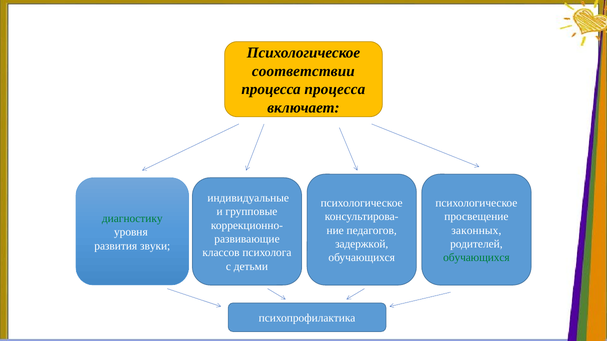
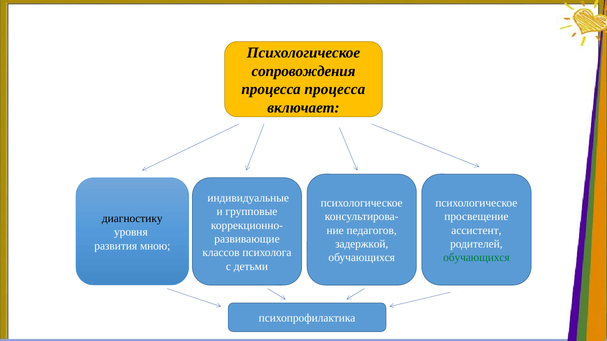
соответствии: соответствии -> сопровождения
диагностику colour: green -> black
законных: законных -> ассистент
звуки: звуки -> мною
